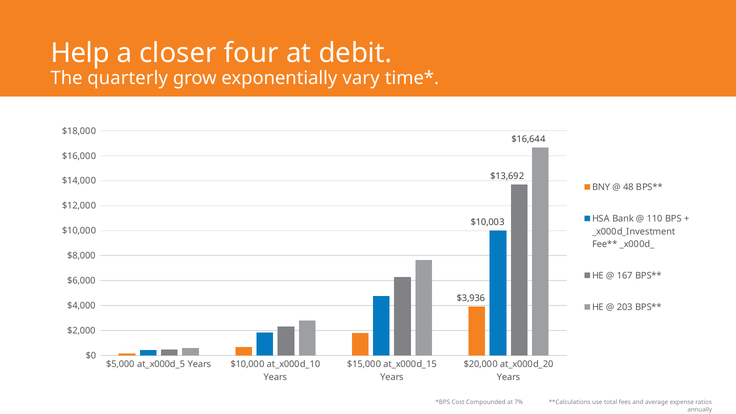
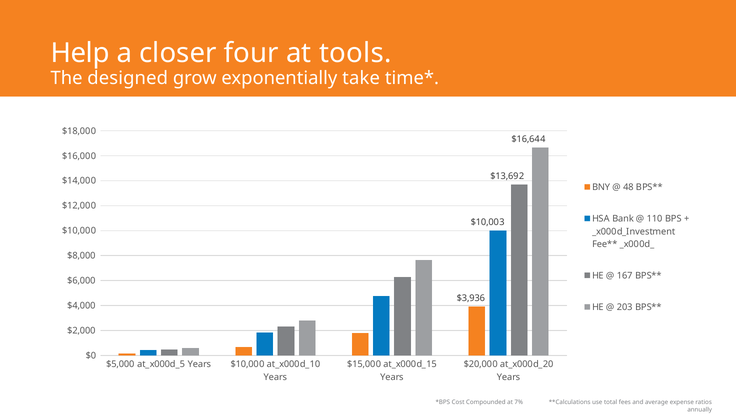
debit: debit -> tools
quarterly: quarterly -> designed
vary: vary -> take
